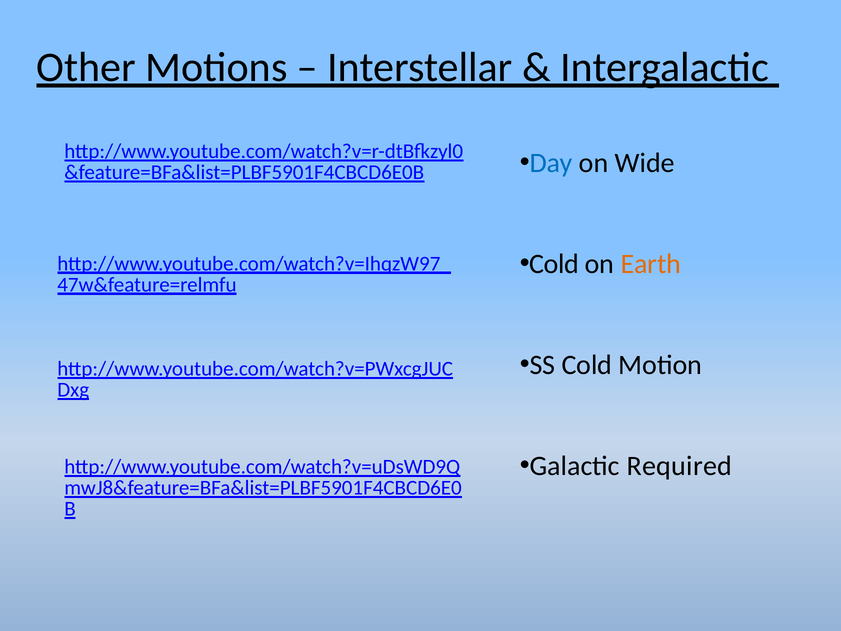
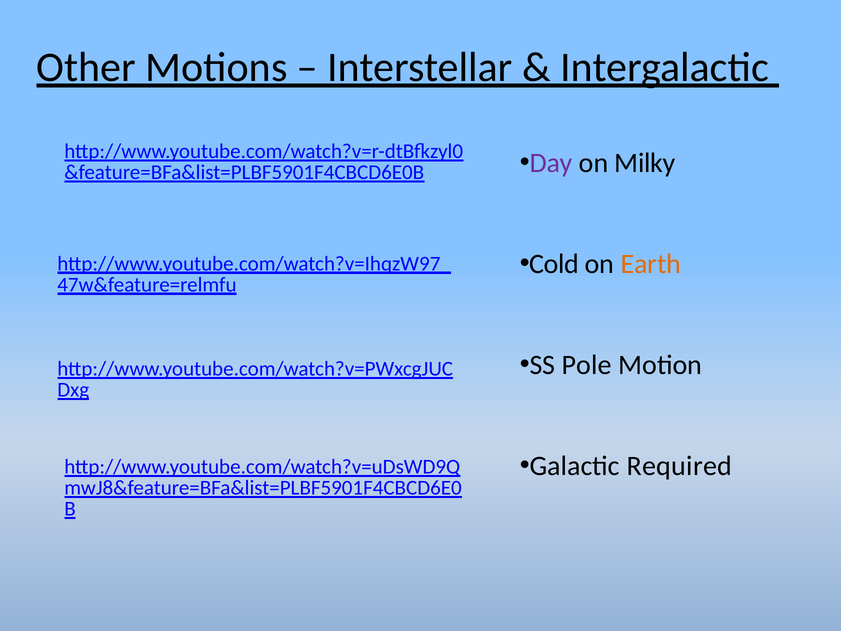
Day colour: blue -> purple
Wide: Wide -> Milky
SS Cold: Cold -> Pole
